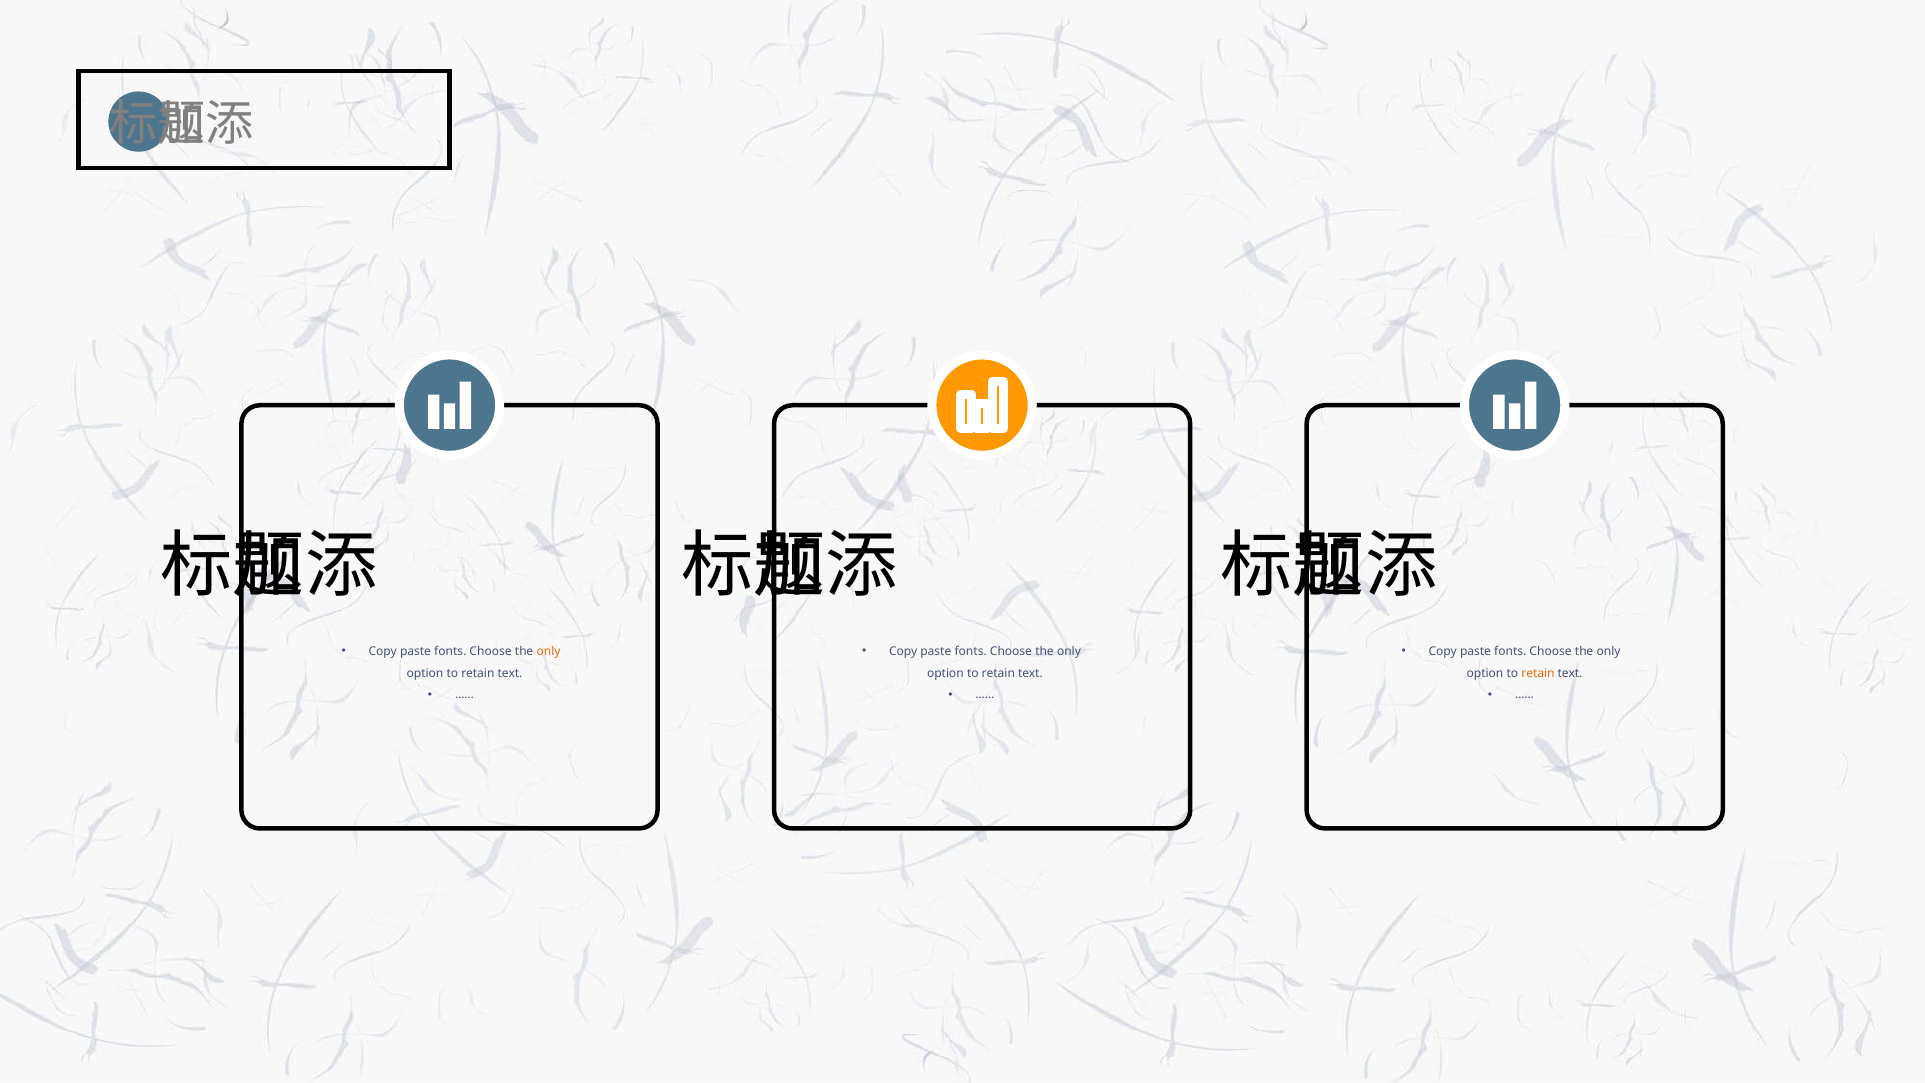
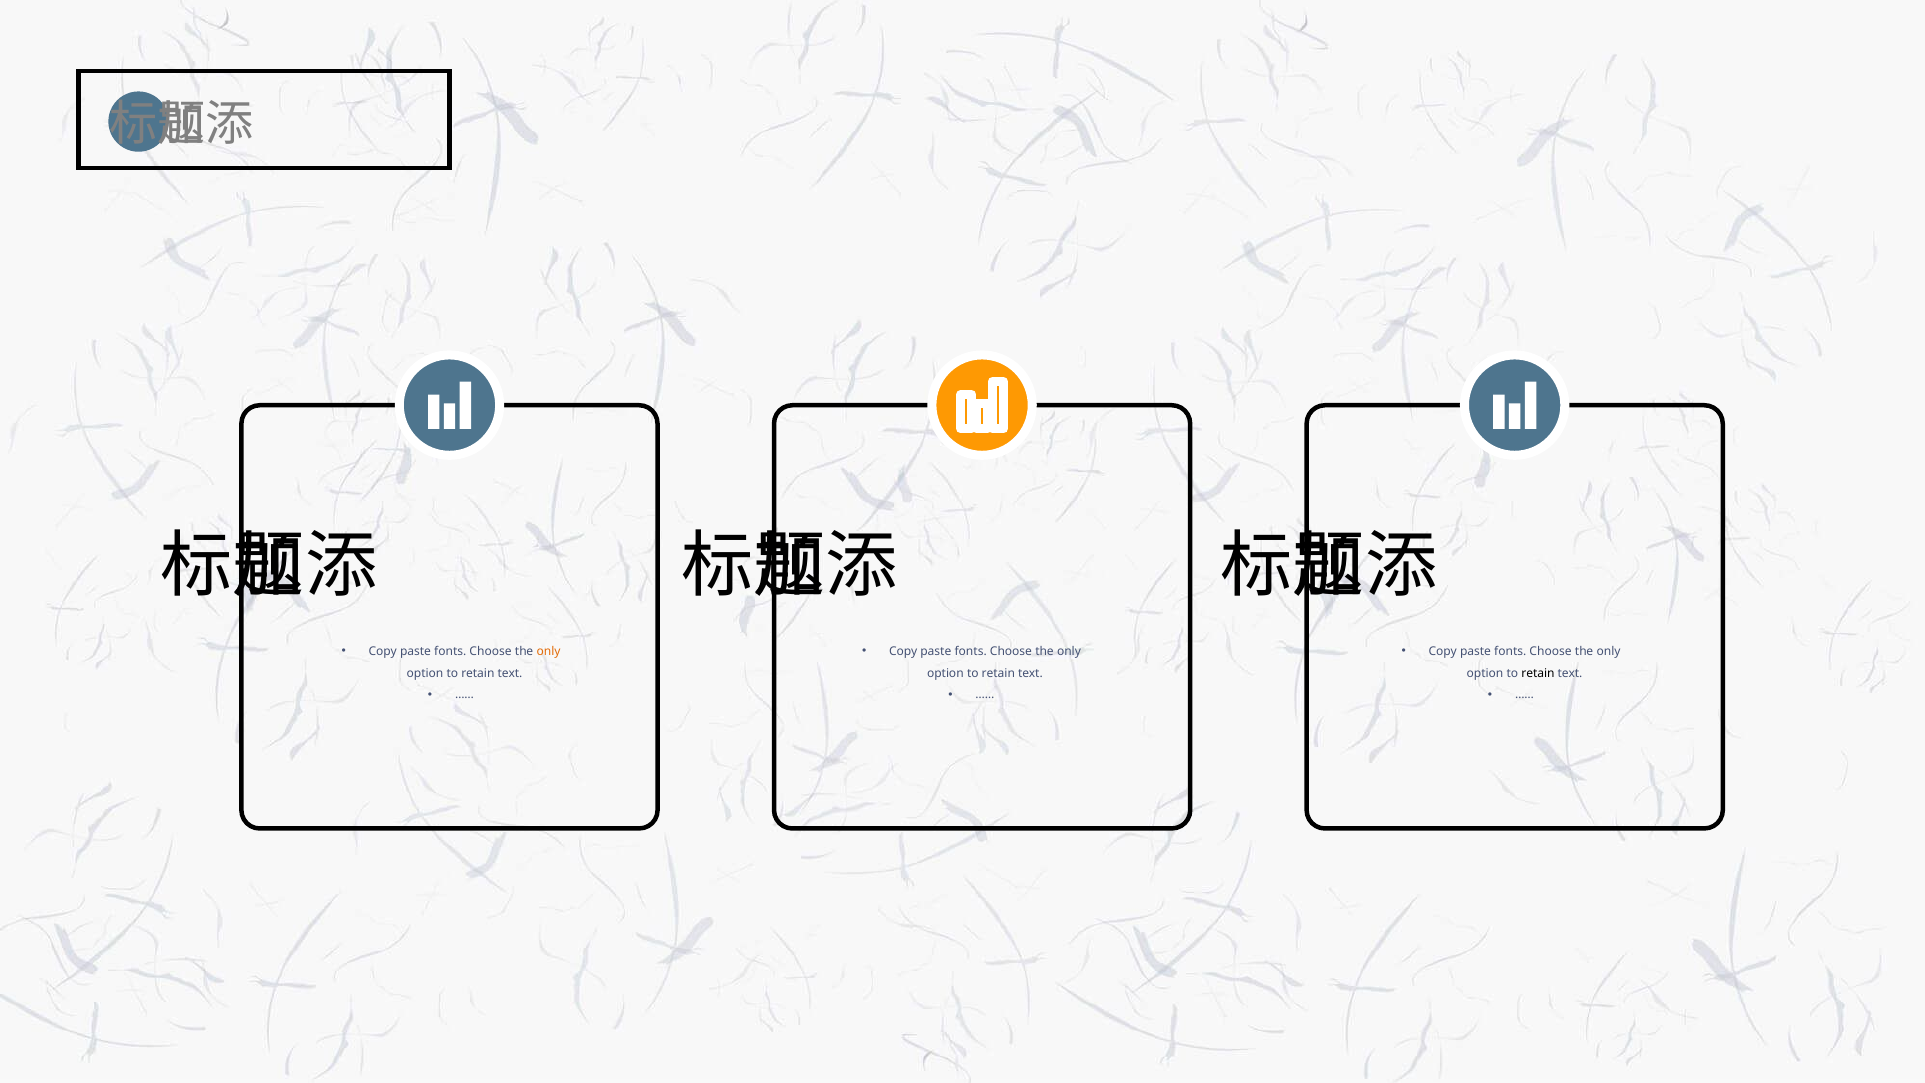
retain at (1538, 673) colour: orange -> black
